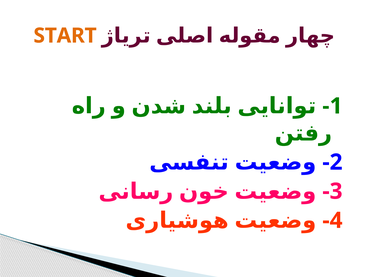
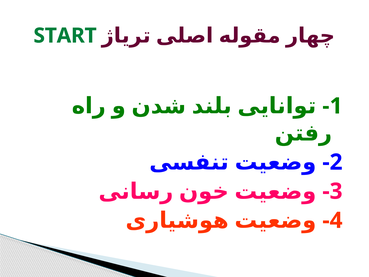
START colour: orange -> green
